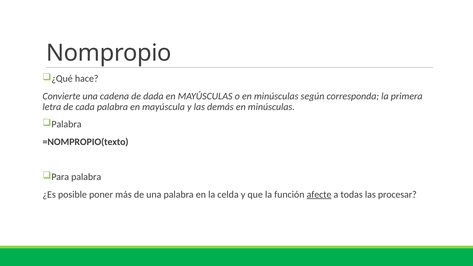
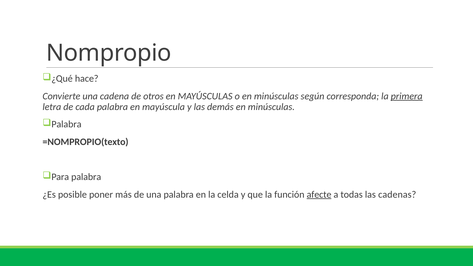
dada: dada -> otros
primera underline: none -> present
procesar: procesar -> cadenas
